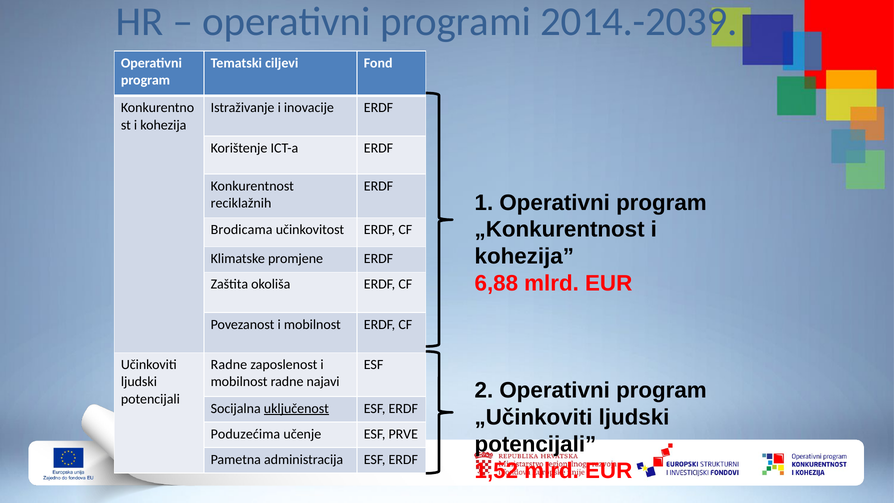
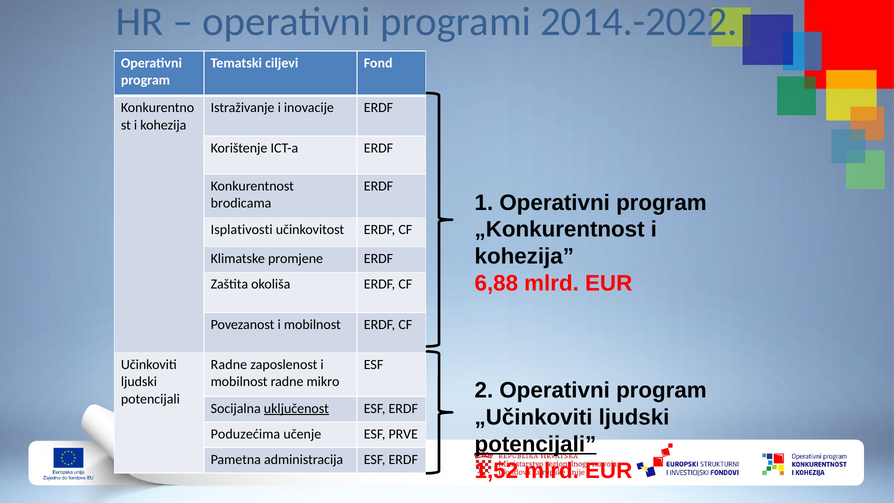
2014.-2039: 2014.-2039 -> 2014.-2022
reciklažnih: reciklažnih -> brodicama
Brodicama: Brodicama -> Isplativosti
najavi: najavi -> mikro
potencijali at (535, 444) underline: none -> present
